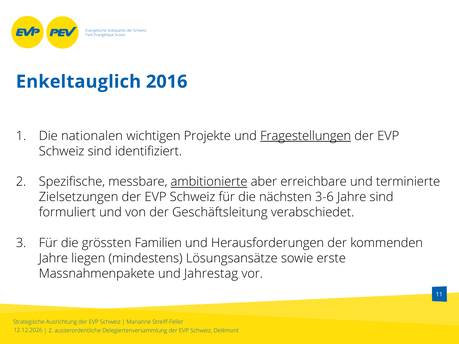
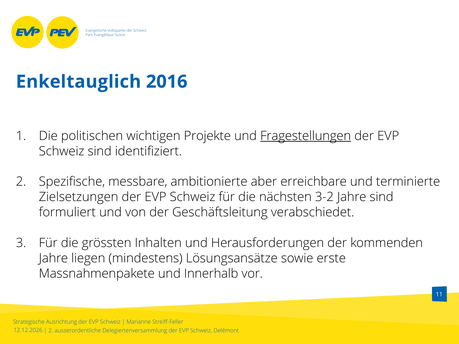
nationalen: nationalen -> politischen
ambitionierte underline: present -> none
3-6: 3-6 -> 3-2
Familien: Familien -> Inhalten
Jahrestag: Jahrestag -> Innerhalb
